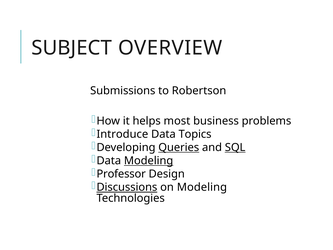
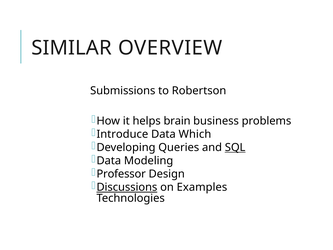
SUBJECT: SUBJECT -> SIMILAR
most: most -> brain
Topics: Topics -> Which
Queries underline: present -> none
Modeling at (149, 161) underline: present -> none
on Modeling: Modeling -> Examples
